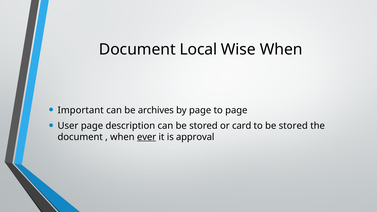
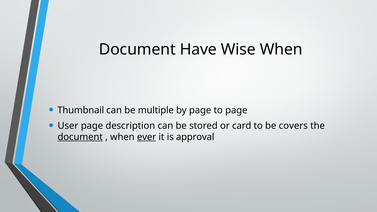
Local: Local -> Have
Important: Important -> Thumbnail
archives: archives -> multiple
to be stored: stored -> covers
document at (80, 137) underline: none -> present
